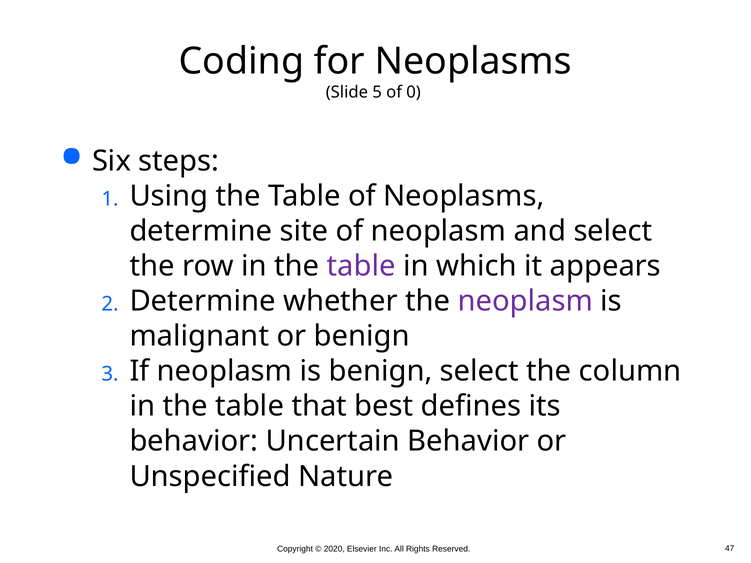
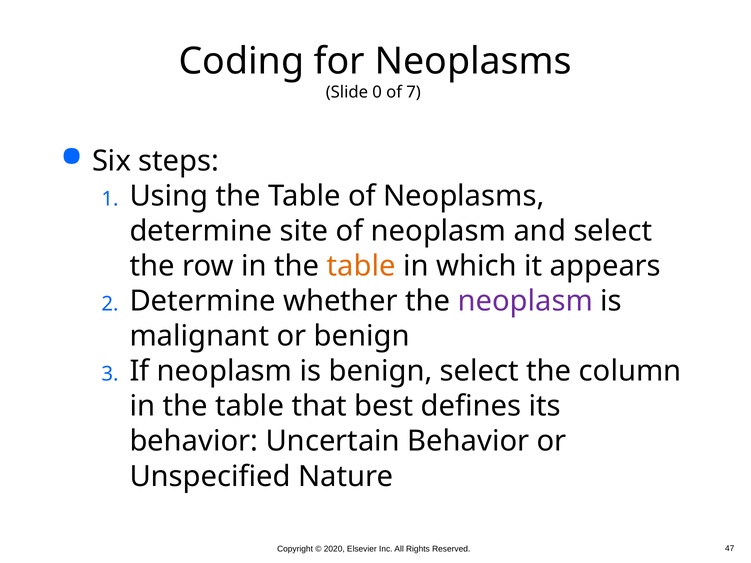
5: 5 -> 0
0: 0 -> 7
table at (361, 266) colour: purple -> orange
